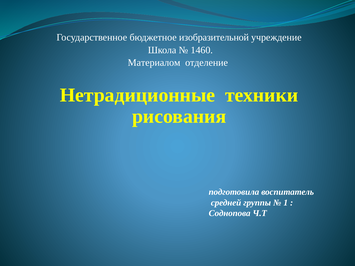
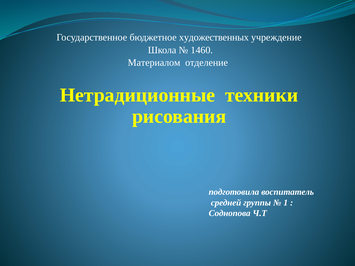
изобразительной: изобразительной -> художественных
